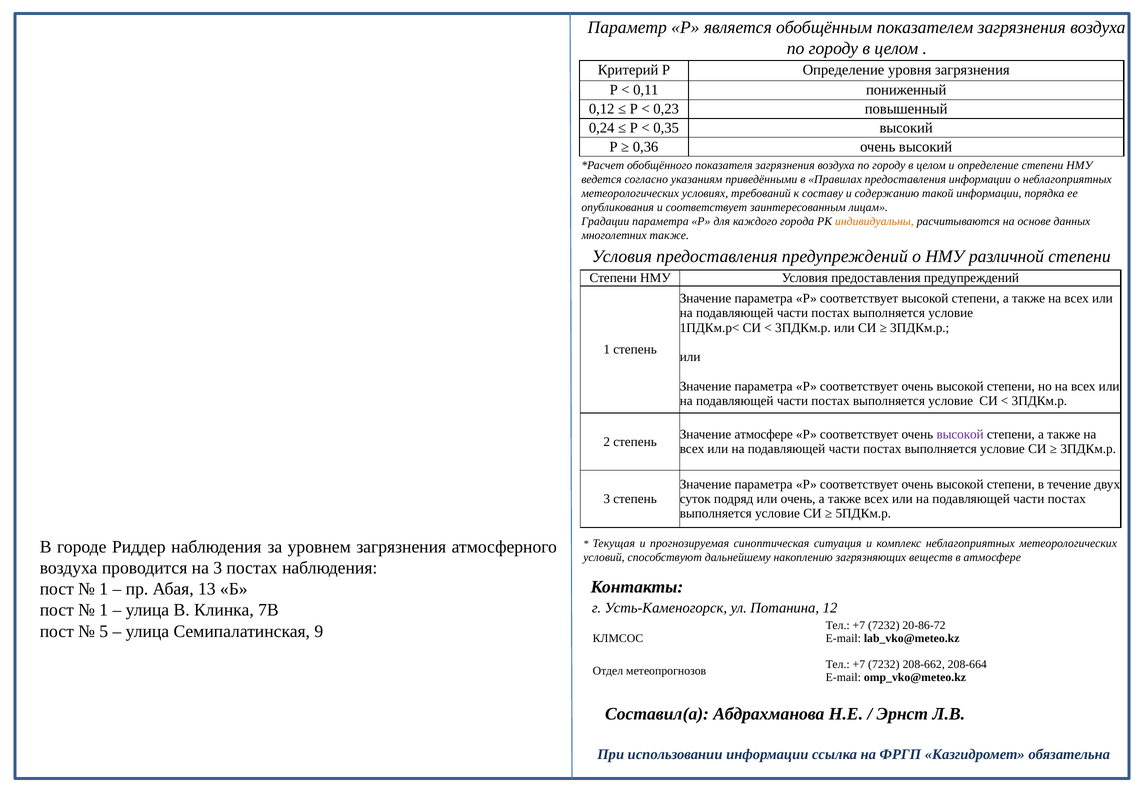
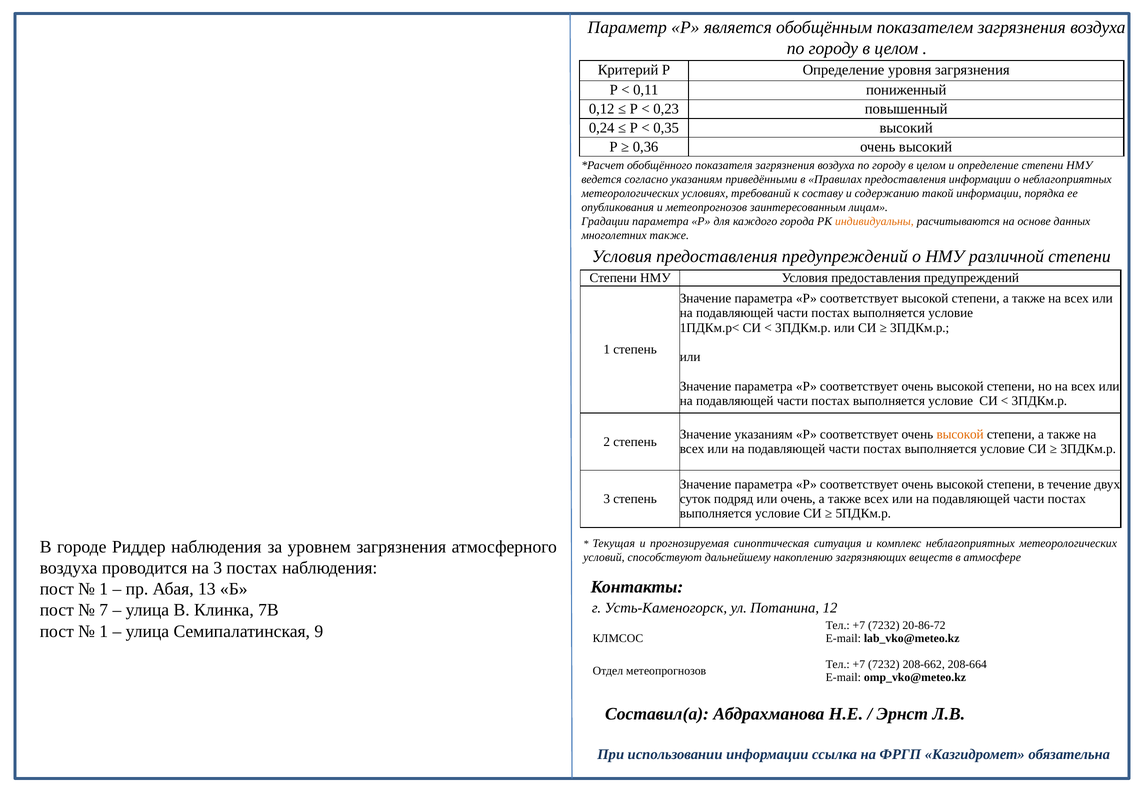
и соответствует: соответствует -> метеопрогнозов
Значение атмосфере: атмосфере -> указаниям
высокой at (960, 434) colour: purple -> orange
1 at (104, 610): 1 -> 7
5 at (104, 631): 5 -> 1
